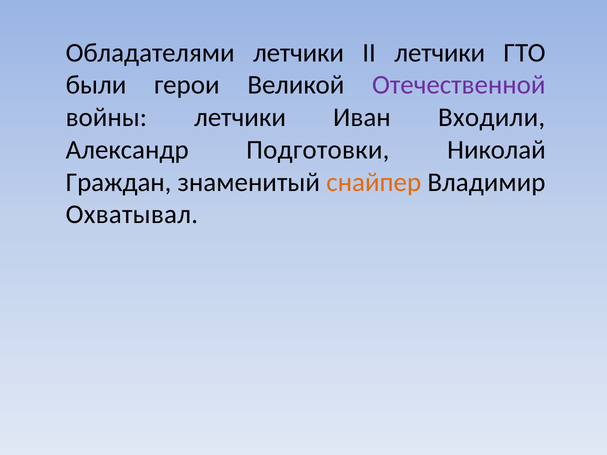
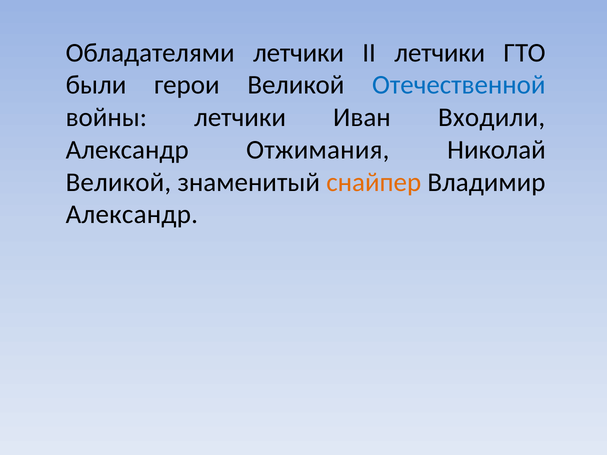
Отечественной colour: purple -> blue
Подготовки: Подготовки -> Отжимания
Граждан at (119, 182): Граждан -> Великой
Охватывал at (132, 215): Охватывал -> Александр
